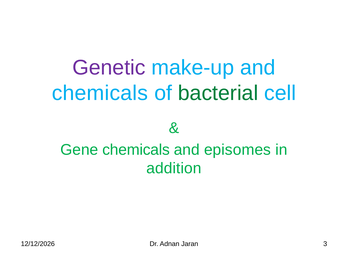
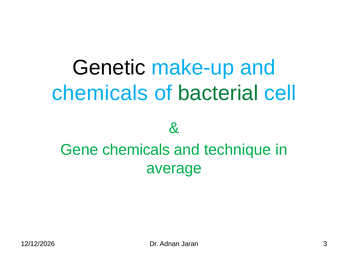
Genetic colour: purple -> black
episomes: episomes -> technique
addition: addition -> average
